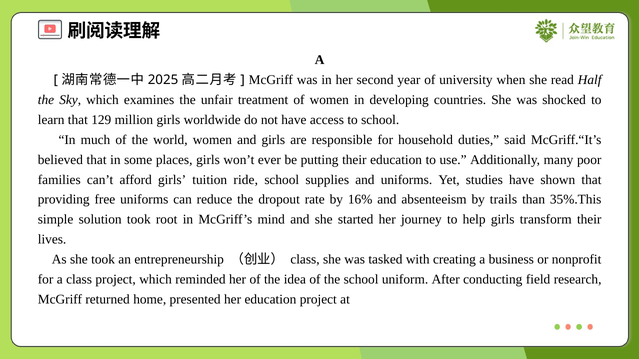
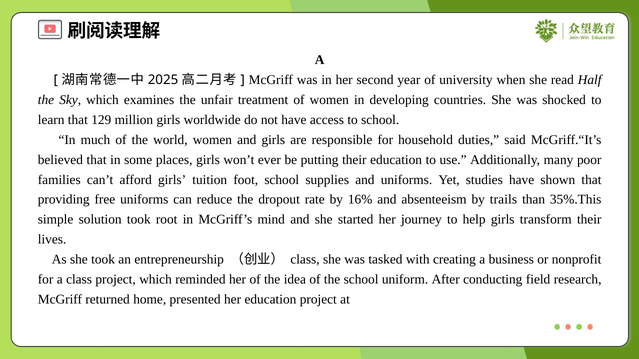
ride: ride -> foot
